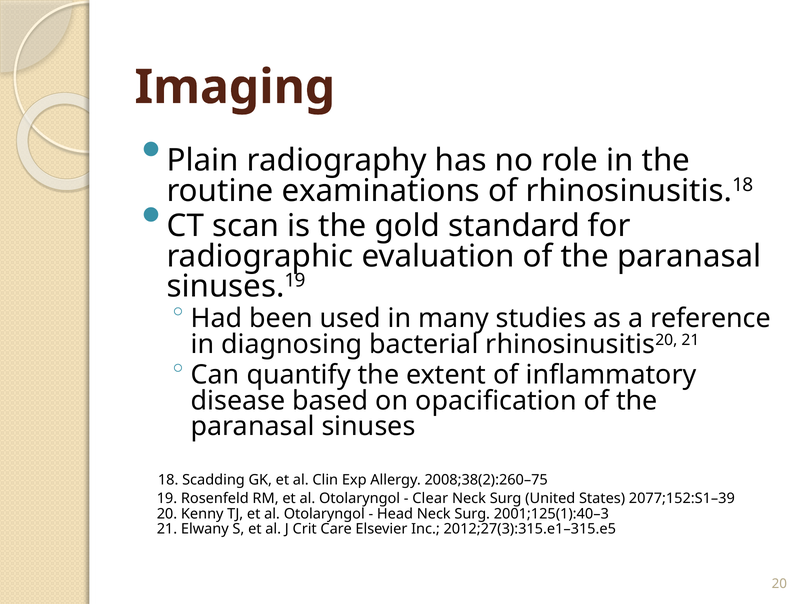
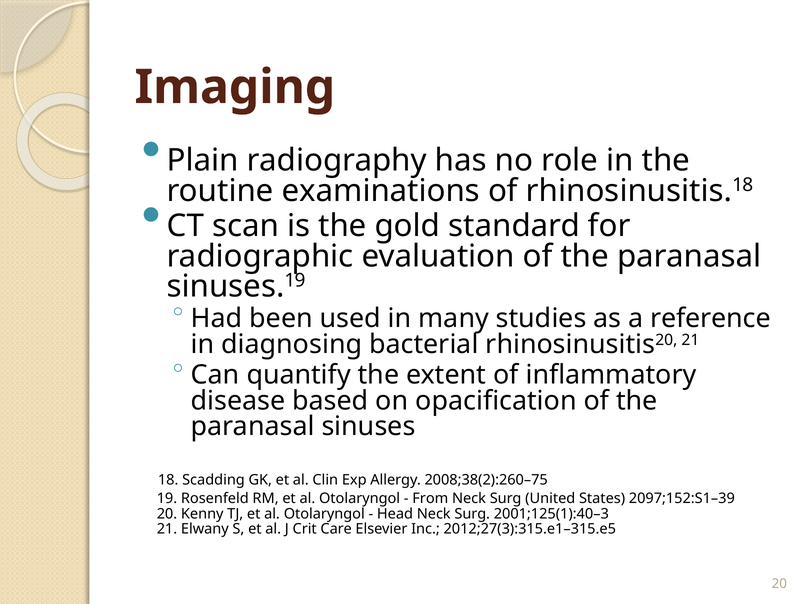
Clear: Clear -> From
2077;152:S1–39: 2077;152:S1–39 -> 2097;152:S1–39
